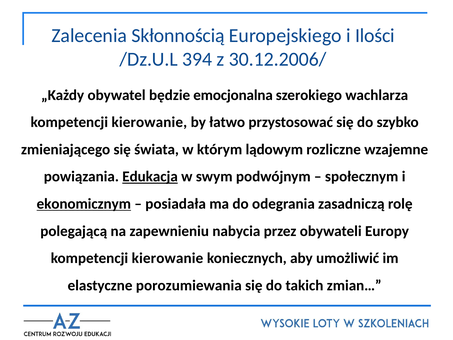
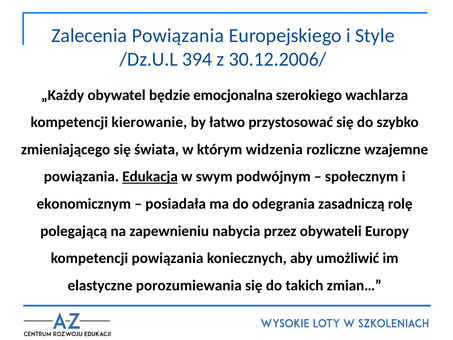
Zalecenia Skłonnością: Skłonnością -> Powiązania
Ilości: Ilości -> Style
lądowym: lądowym -> widzenia
ekonomicznym underline: present -> none
kierowanie at (167, 258): kierowanie -> powiązania
